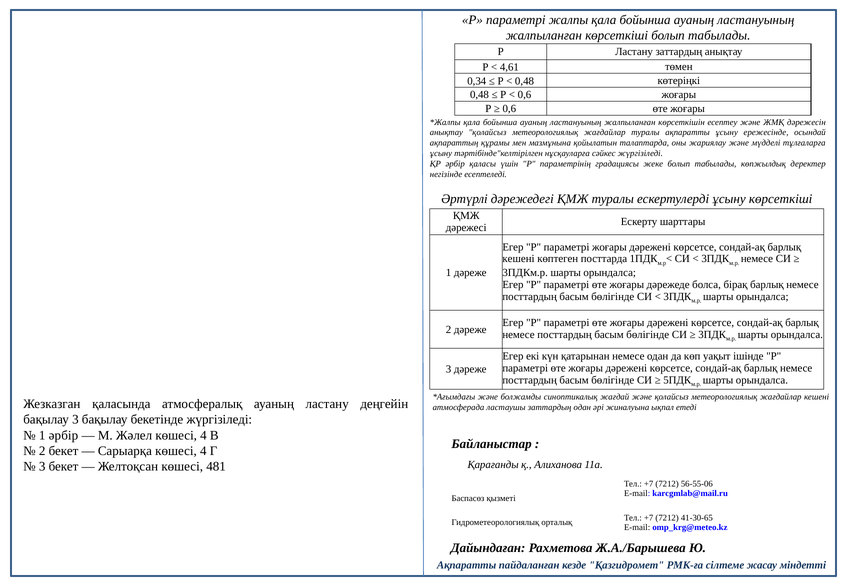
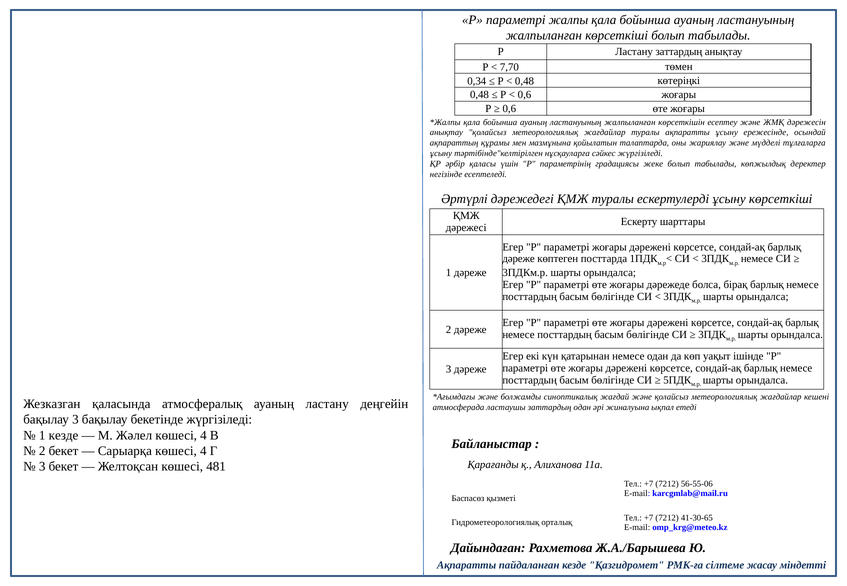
4,61: 4,61 -> 7,70
кешені at (519, 259): кешені -> дәреже
1 әрбір: әрбір -> кезде
